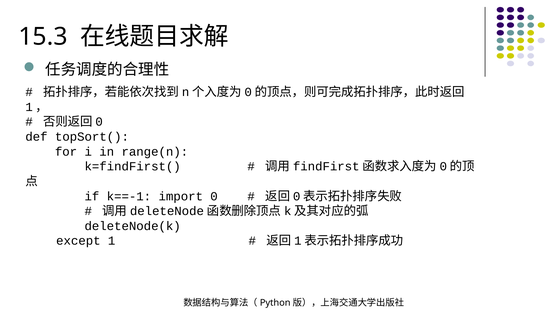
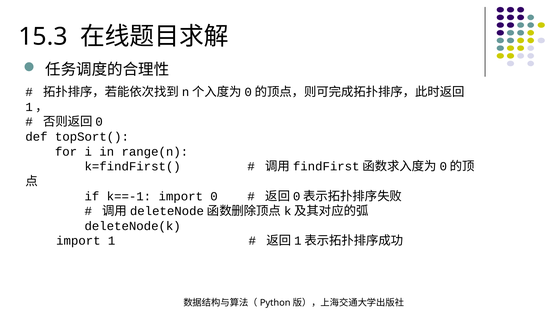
except at (78, 240): except -> import
